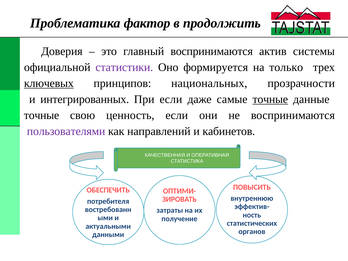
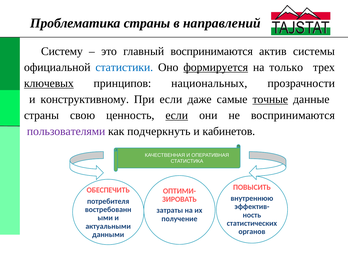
Проблематика фактор: фактор -> страны
продолжить: продолжить -> направлений
Доверия: Доверия -> Систему
статистики colour: purple -> blue
формируется underline: none -> present
интегрированных: интегрированных -> конструктивному
точные at (42, 115): точные -> страны
если at (177, 115) underline: none -> present
направлений: направлений -> подчеркнуть
